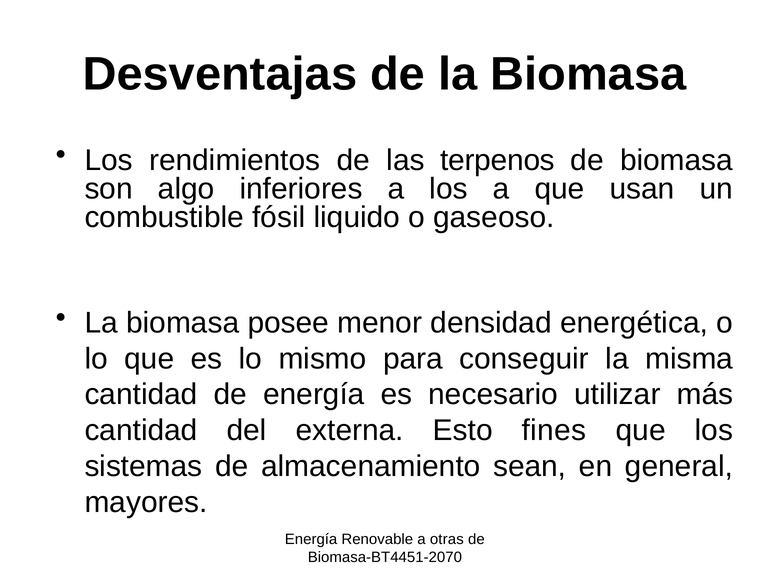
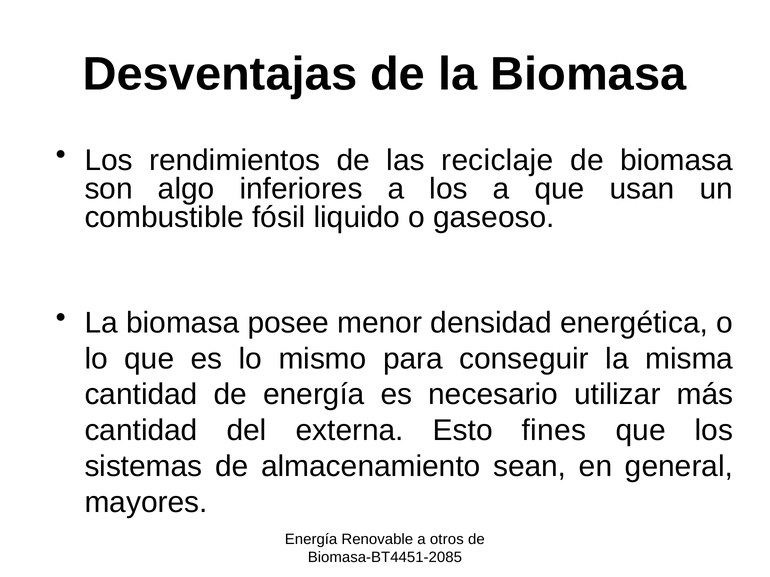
terpenos: terpenos -> reciclaje
otras: otras -> otros
Biomasa-BT4451-2070: Biomasa-BT4451-2070 -> Biomasa-BT4451-2085
